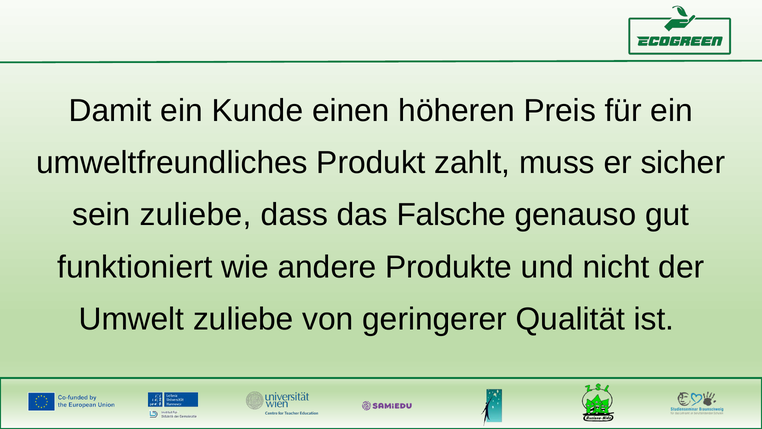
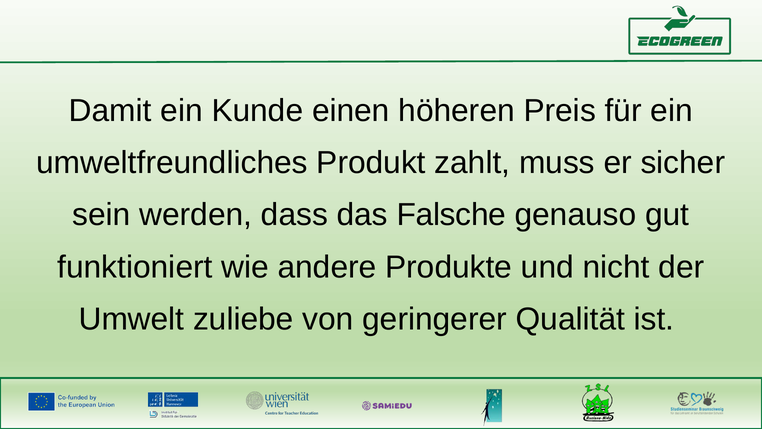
sein zuliebe: zuliebe -> werden
